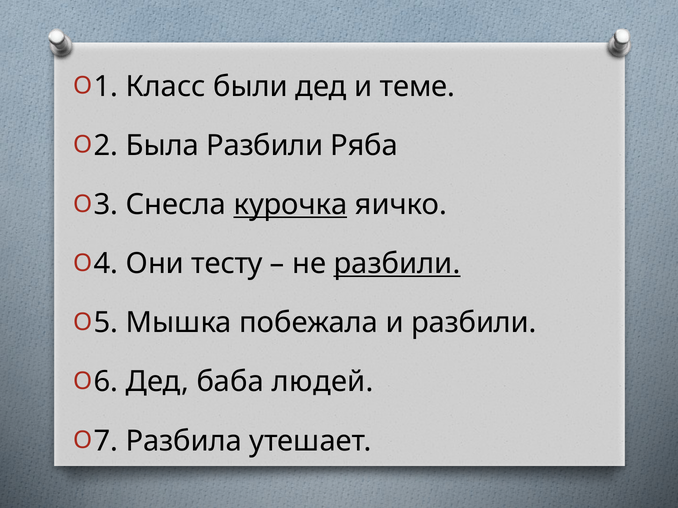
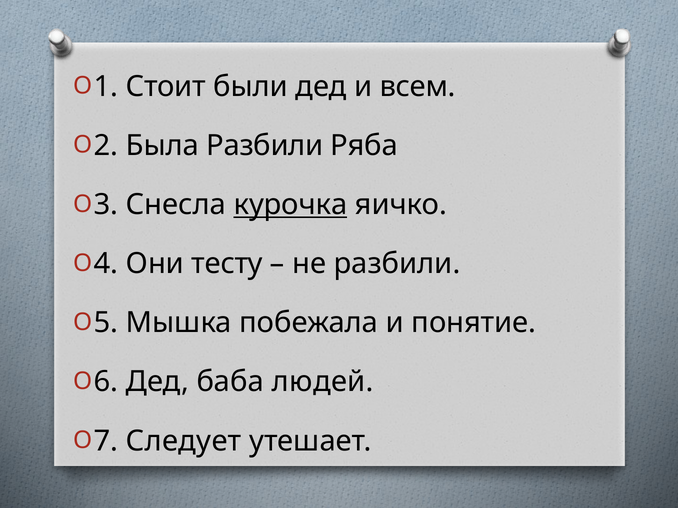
Класс: Класс -> Стоит
теме: теме -> всем
разбили at (397, 264) underline: present -> none
и разбили: разбили -> понятие
Разбила: Разбила -> Следует
